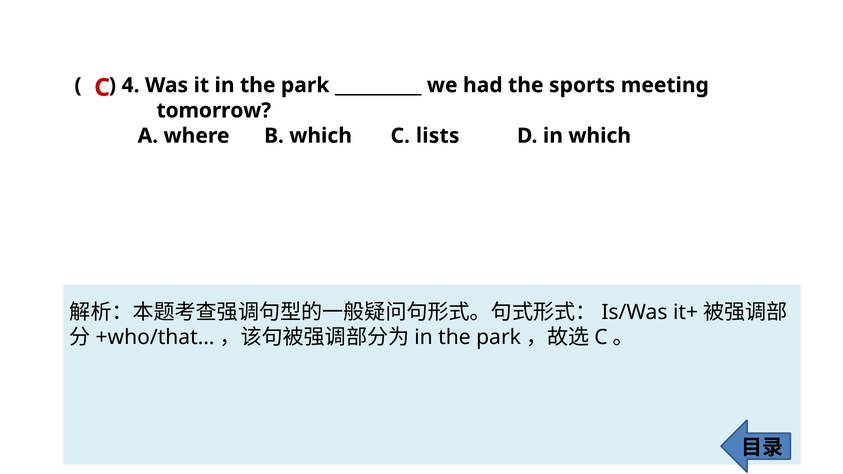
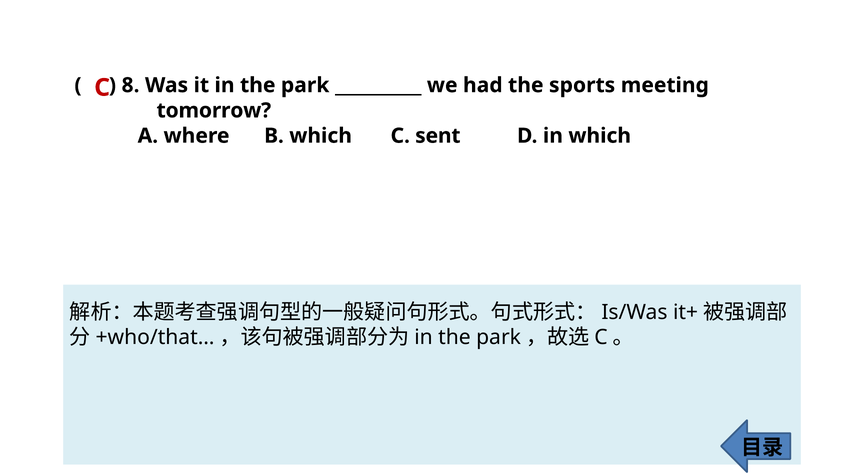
4: 4 -> 8
lists: lists -> sent
